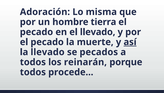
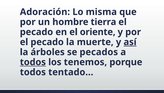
el llevado: llevado -> oriente
la llevado: llevado -> árboles
todos at (33, 62) underline: none -> present
reinarán: reinarán -> tenemos
procede: procede -> tentado
